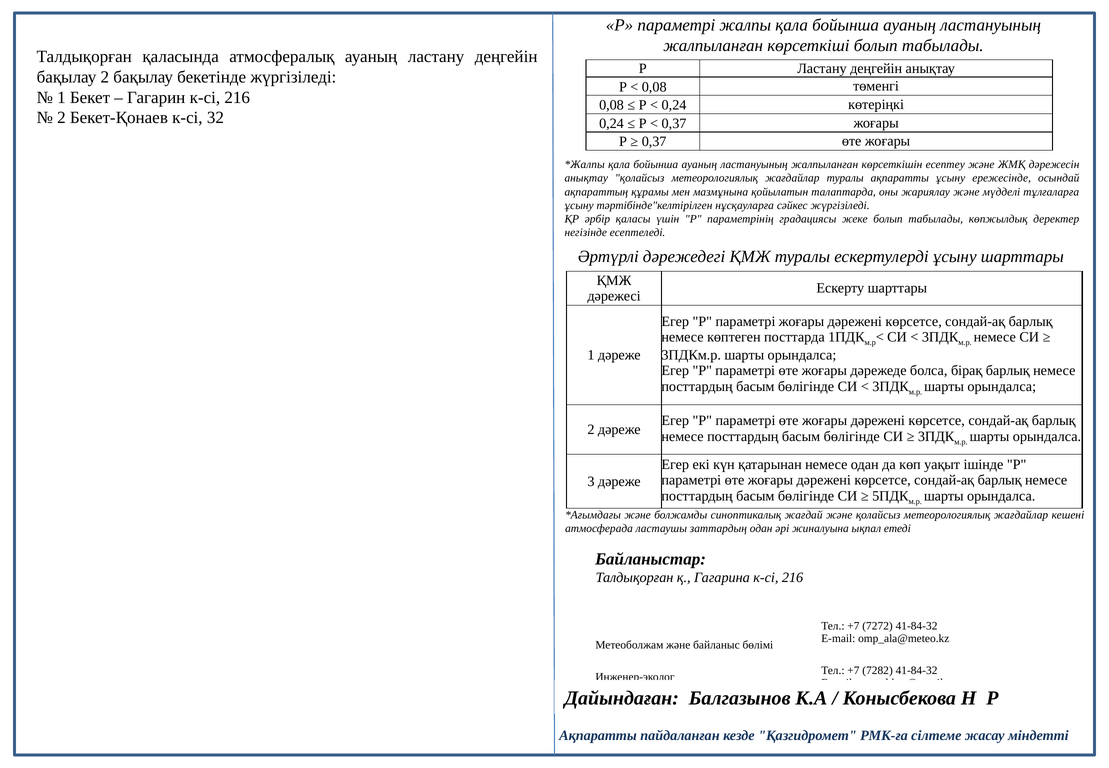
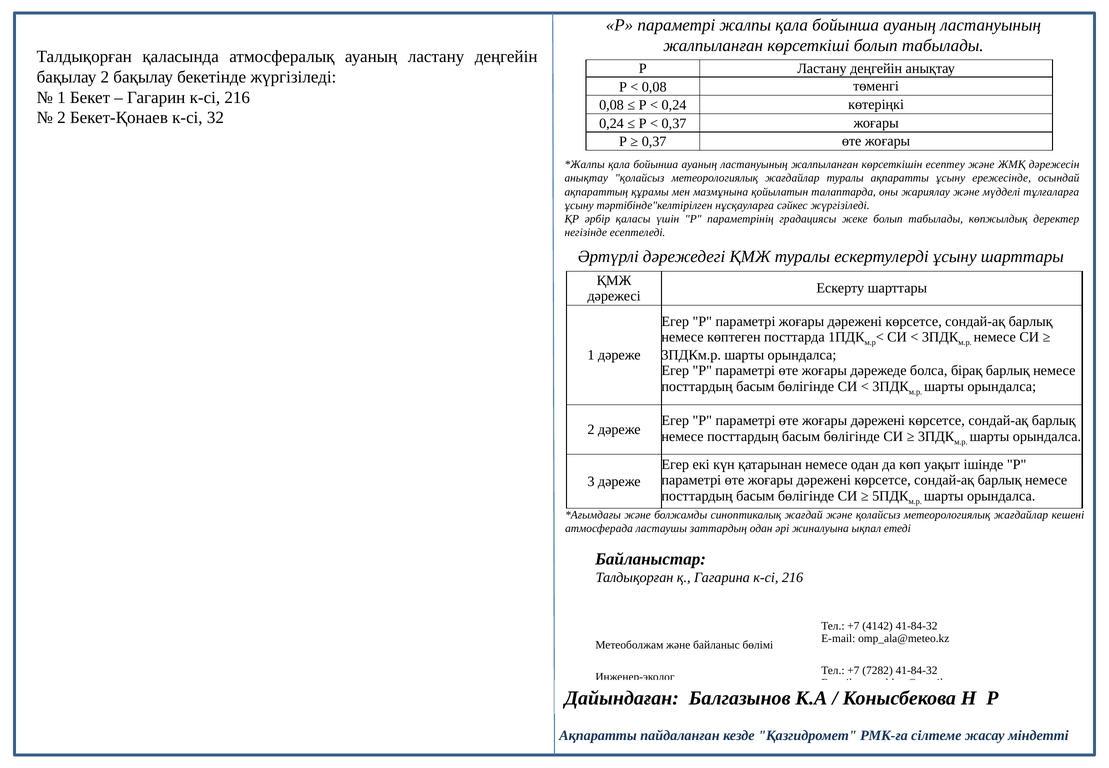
7272: 7272 -> 4142
